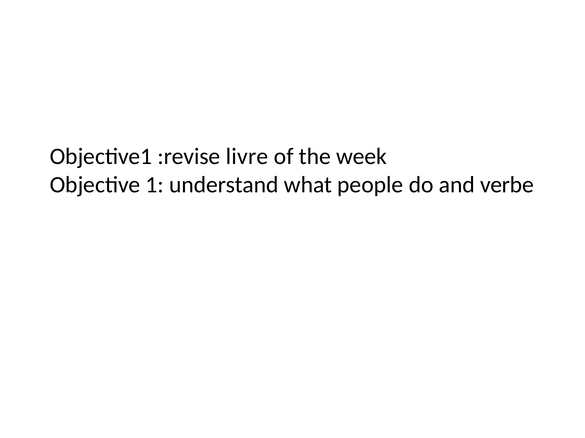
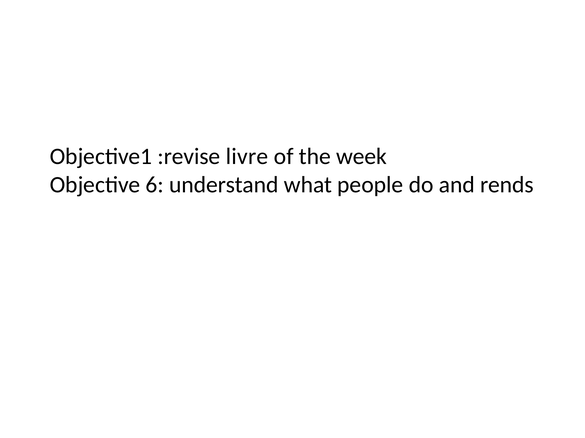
1: 1 -> 6
verbe: verbe -> rends
